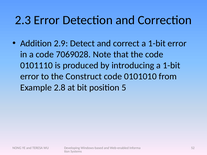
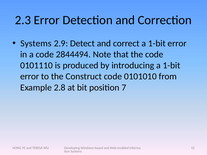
Addition at (36, 43): Addition -> Systems
7069028: 7069028 -> 2844494
5: 5 -> 7
